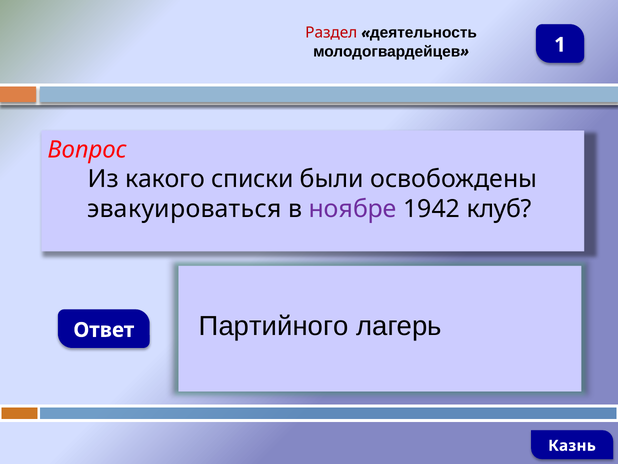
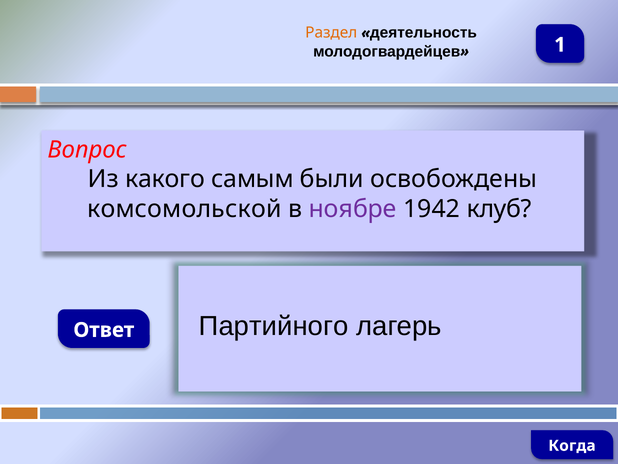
Раздел colour: red -> orange
списки: списки -> самым
эвакуироваться: эвакуироваться -> комсомольской
Казнь: Казнь -> Когда
